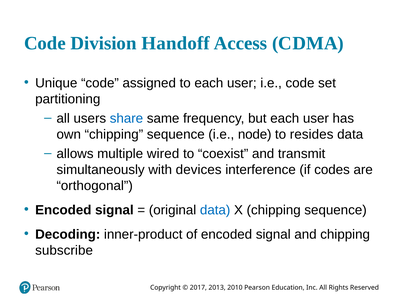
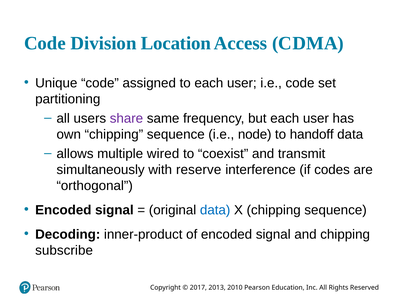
Handoff: Handoff -> Location
share colour: blue -> purple
resides: resides -> handoff
devices: devices -> reserve
